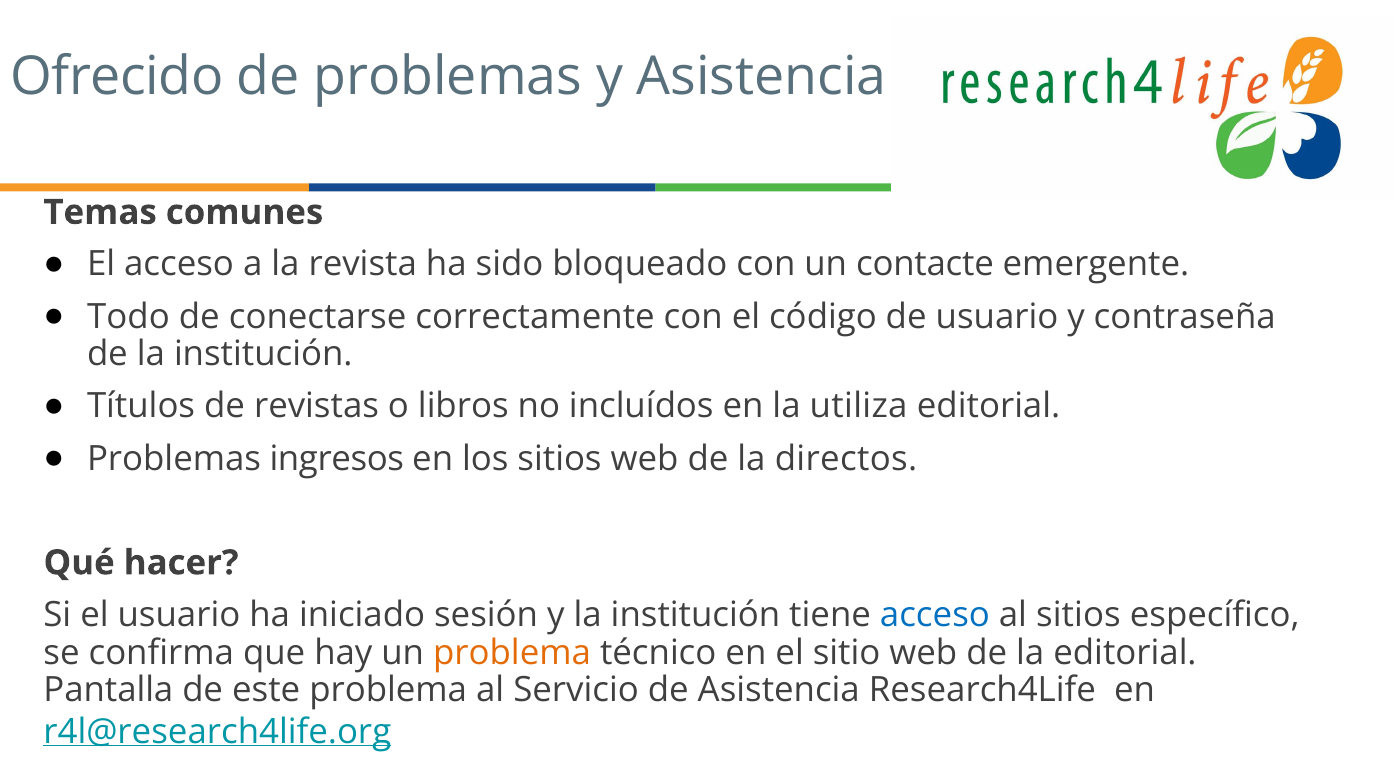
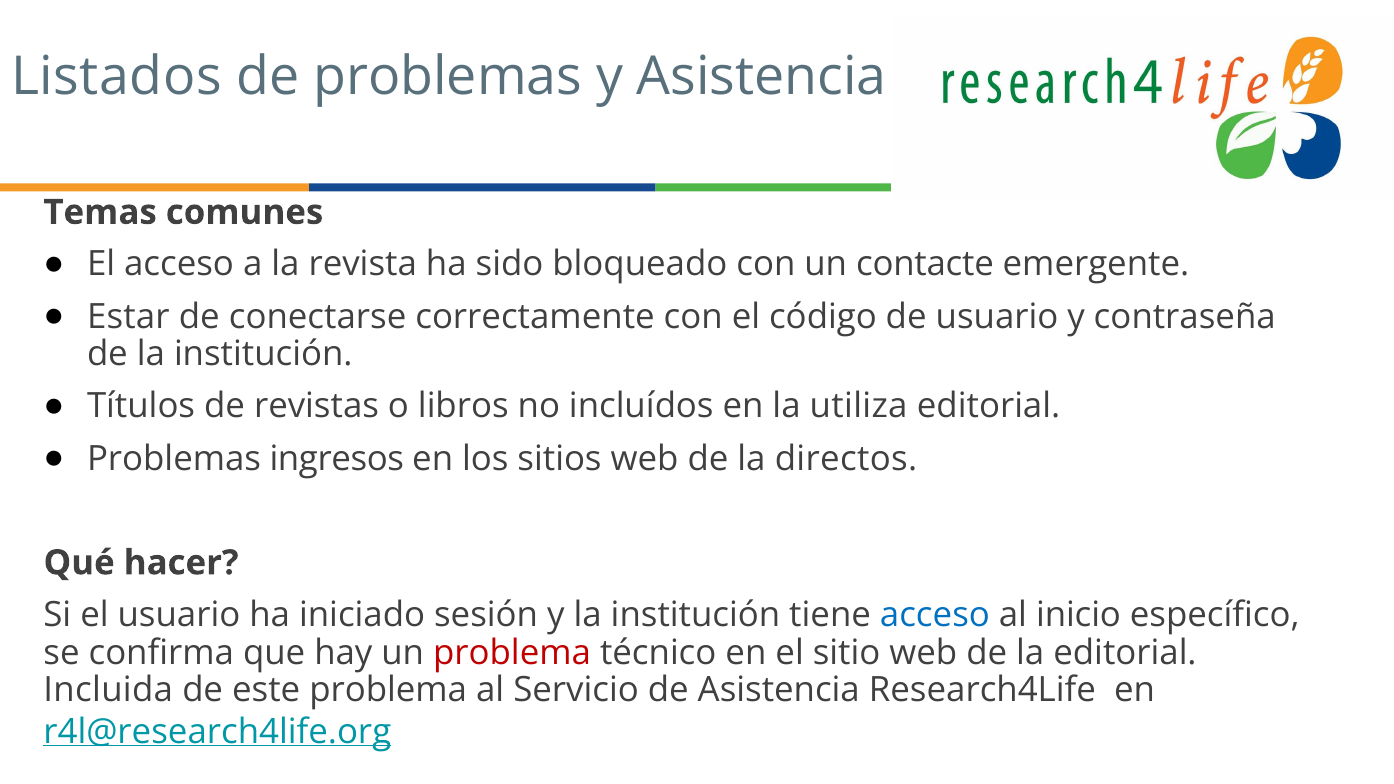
Ofrecido: Ofrecido -> Listados
Todo: Todo -> Estar
al sitios: sitios -> inicio
problema at (512, 653) colour: orange -> red
Pantalla: Pantalla -> Incluida
